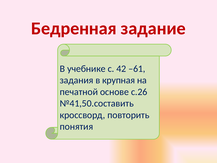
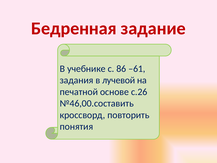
42: 42 -> 86
крупная: крупная -> лучевой
№41,50.составить: №41,50.составить -> №46,00.составить
